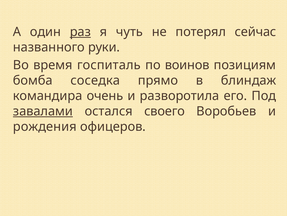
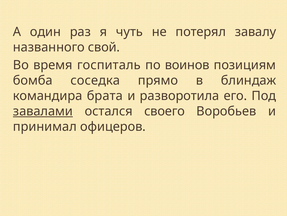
раз underline: present -> none
сейчас: сейчас -> завалу
руки: руки -> свой
очень: очень -> брата
рождения: рождения -> принимал
